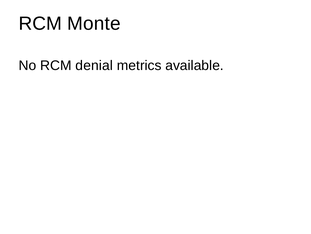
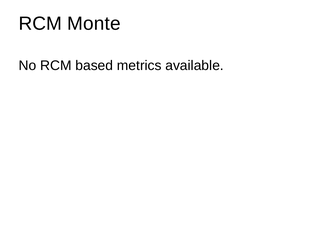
denial: denial -> based
